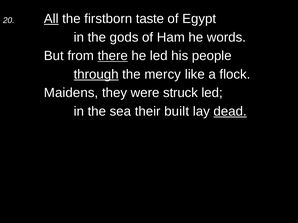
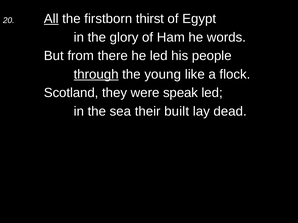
taste: taste -> thirst
gods: gods -> glory
there underline: present -> none
mercy: mercy -> young
Maidens: Maidens -> Scotland
struck: struck -> speak
dead underline: present -> none
